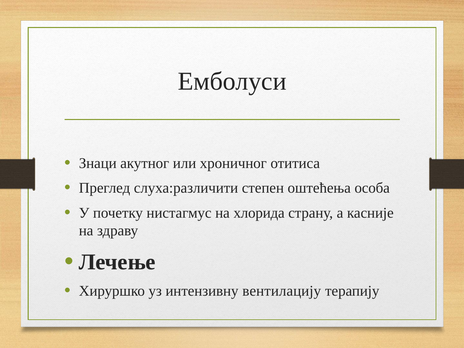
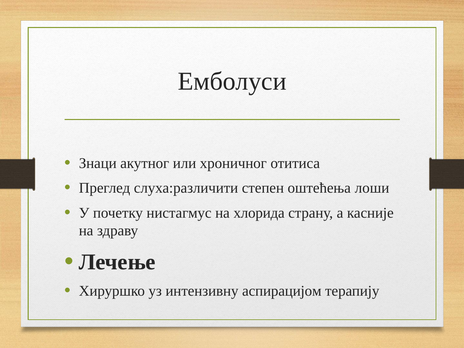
особа: особа -> лоши
вентилацију: вентилацију -> аспирацијом
